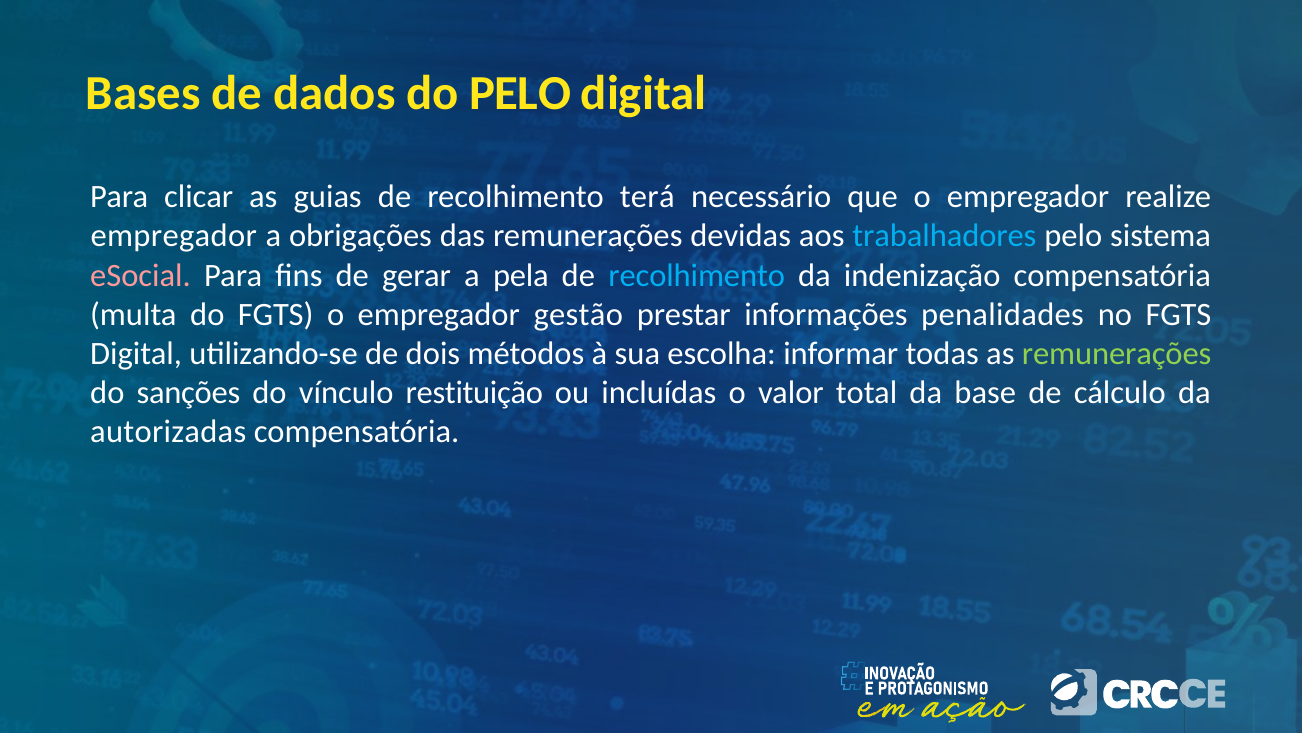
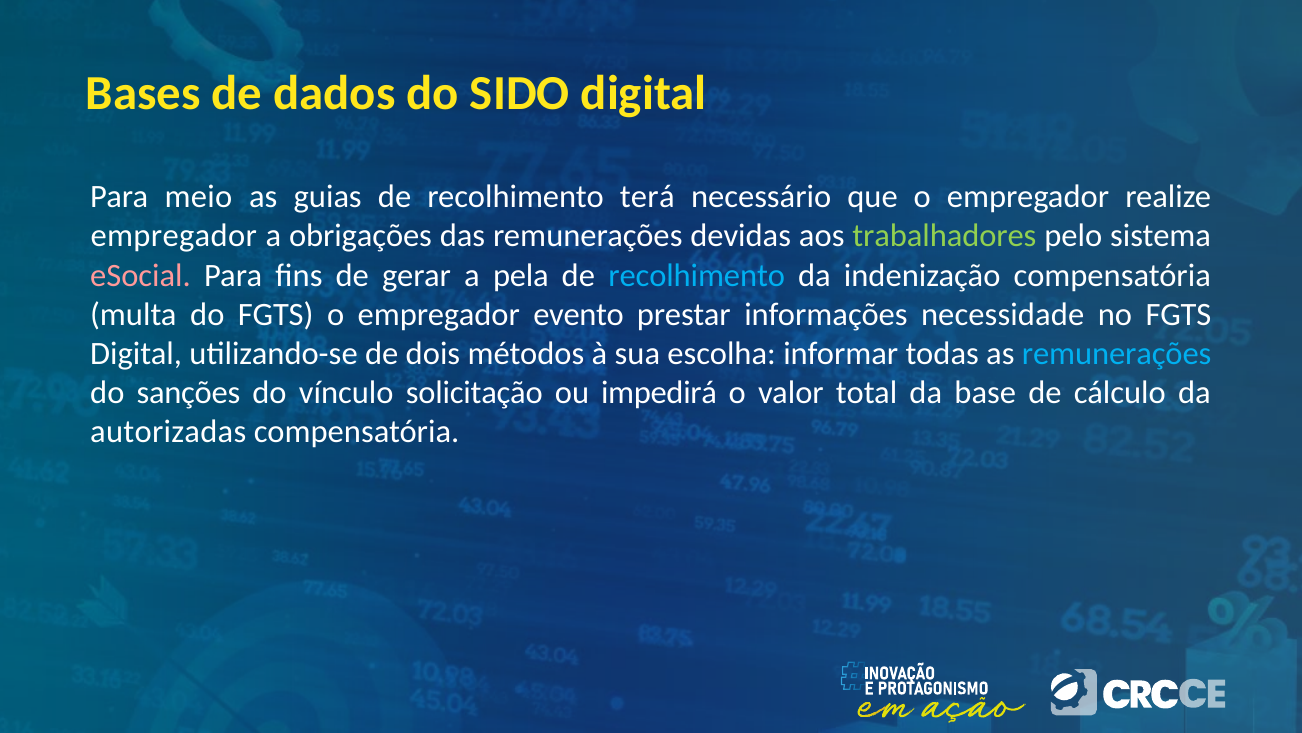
do PELO: PELO -> SIDO
clicar: clicar -> meio
trabalhadores colour: light blue -> light green
gestão: gestão -> evento
penalidades: penalidades -> necessidade
remunerações at (1117, 353) colour: light green -> light blue
restituição: restituição -> solicitação
incluídas: incluídas -> impedirá
